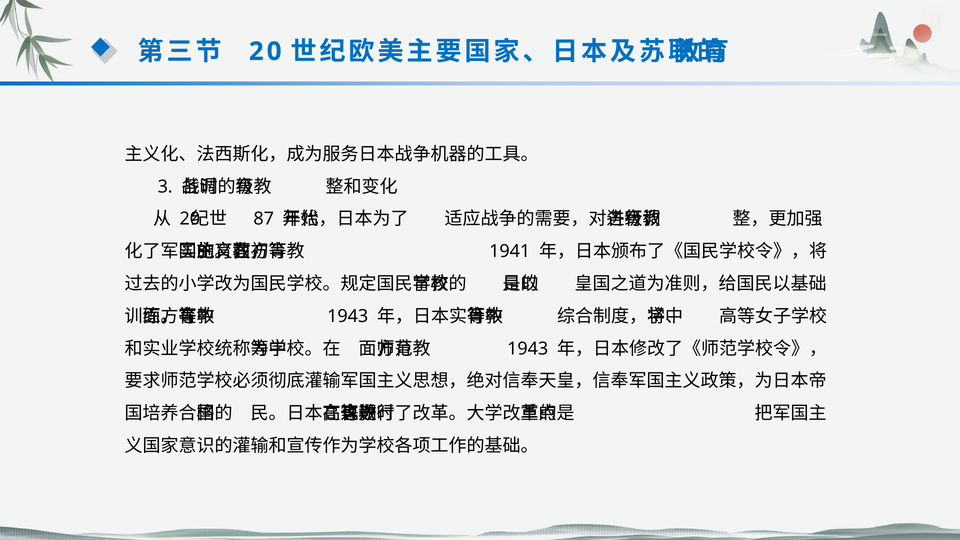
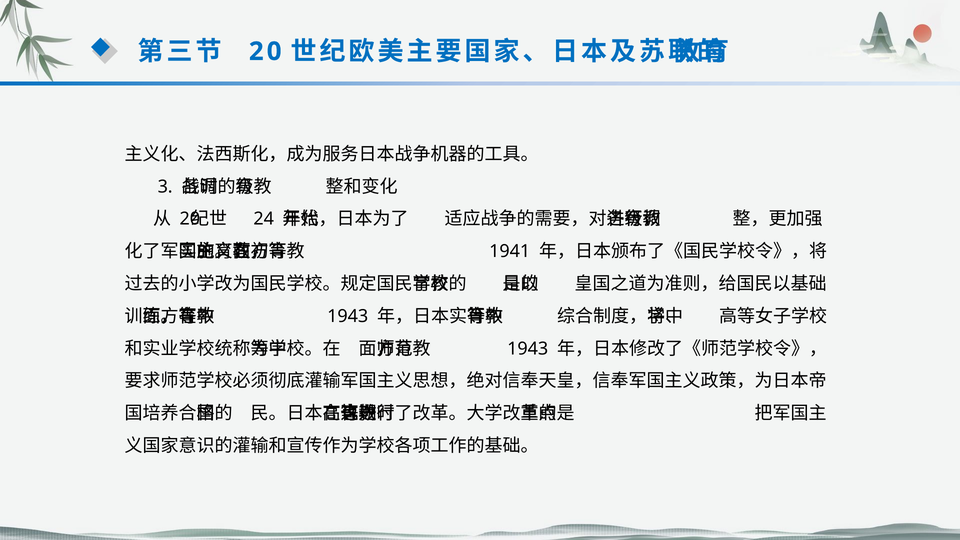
87: 87 -> 24
